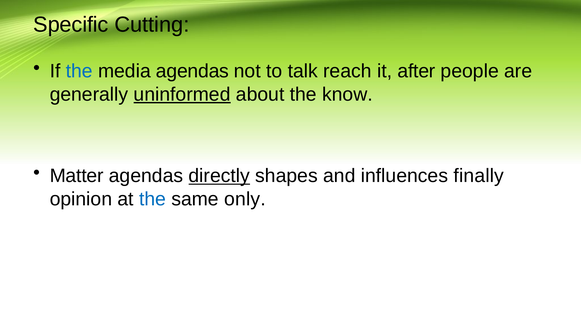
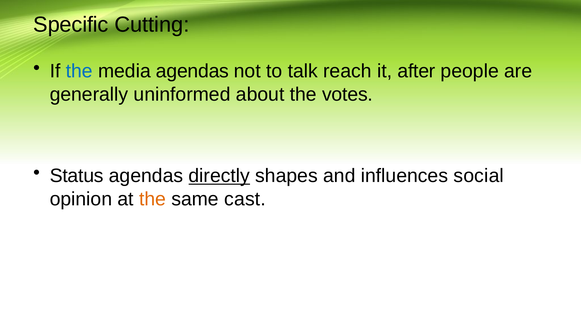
uninformed underline: present -> none
know: know -> votes
Matter: Matter -> Status
finally: finally -> social
the at (153, 199) colour: blue -> orange
only: only -> cast
